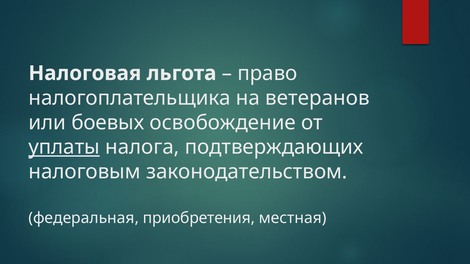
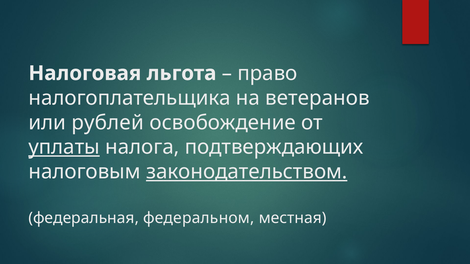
боевых: боевых -> рублей
законодательством underline: none -> present
приобретения: приобретения -> федеральном
